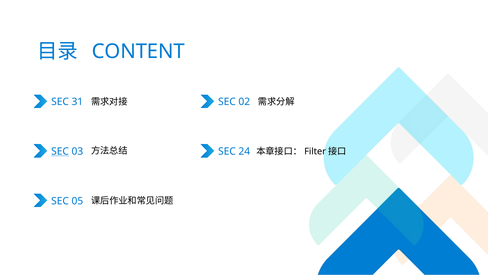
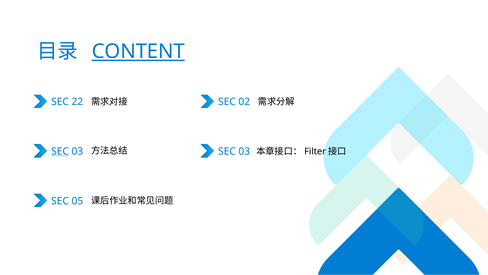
CONTENT underline: none -> present
31: 31 -> 22
24 at (244, 151): 24 -> 03
